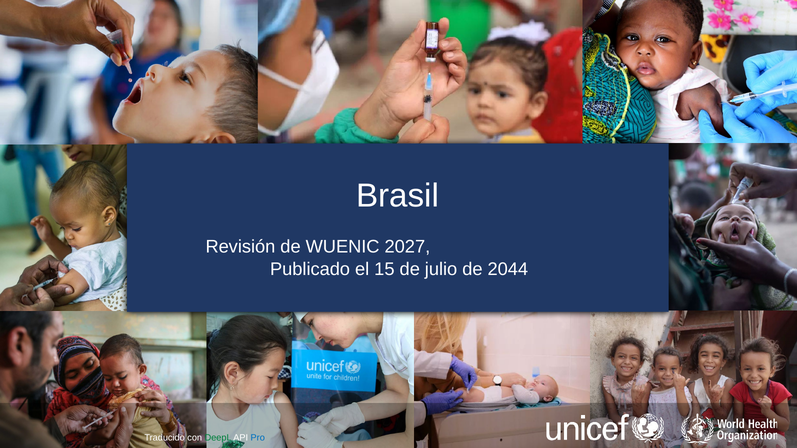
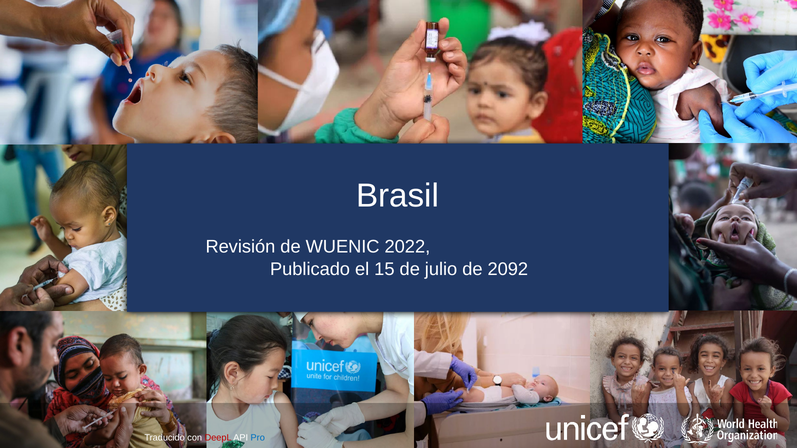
2027: 2027 -> 2022
2044: 2044 -> 2092
DeepL colour: green -> red
